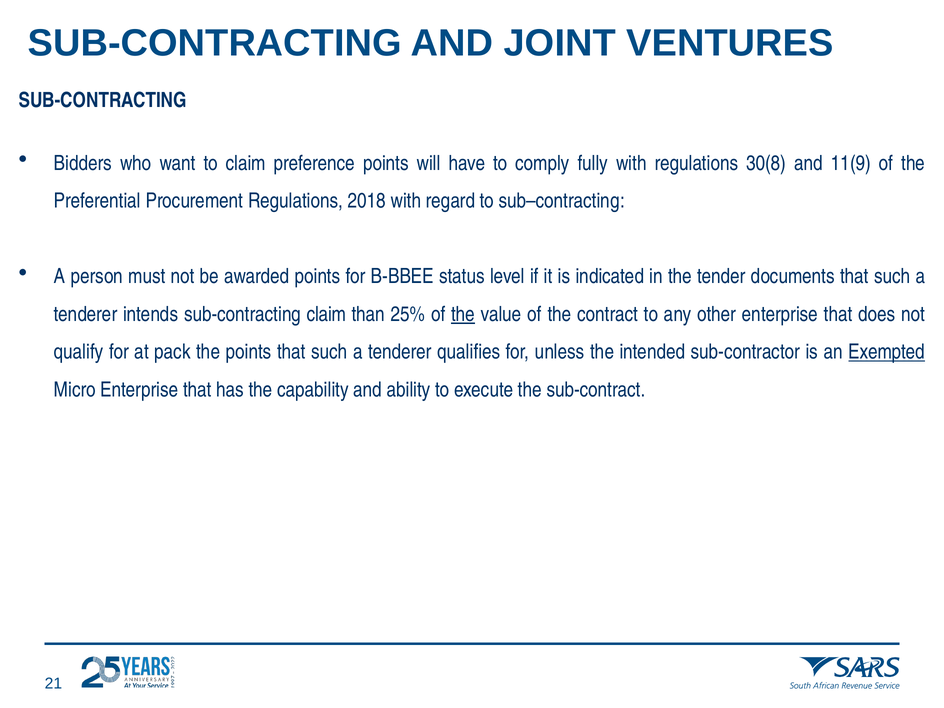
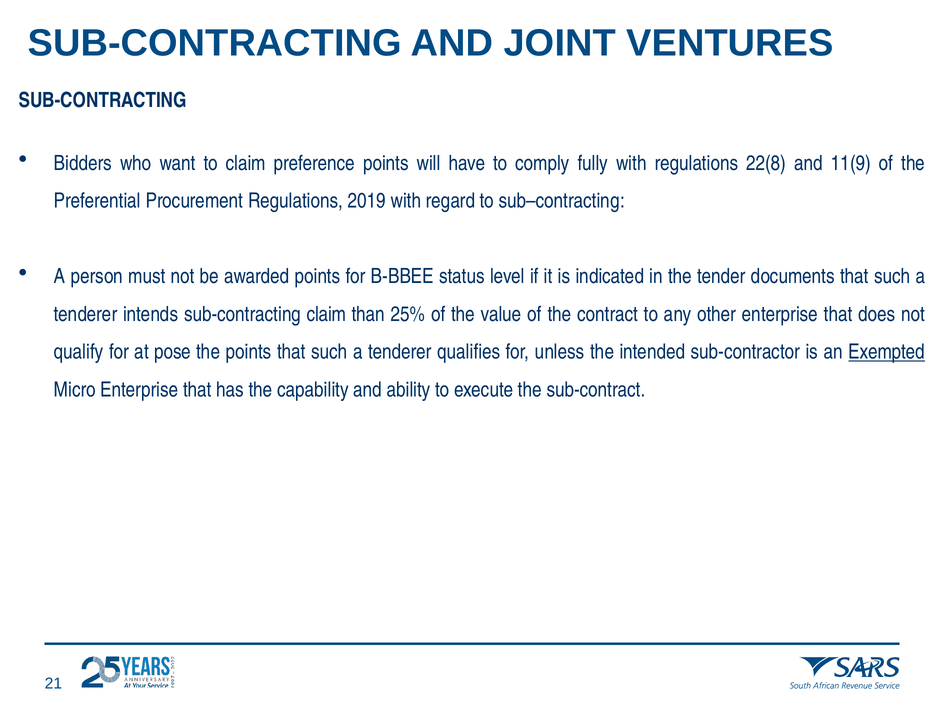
30(8: 30(8 -> 22(8
2018: 2018 -> 2019
the at (463, 314) underline: present -> none
pack: pack -> pose
